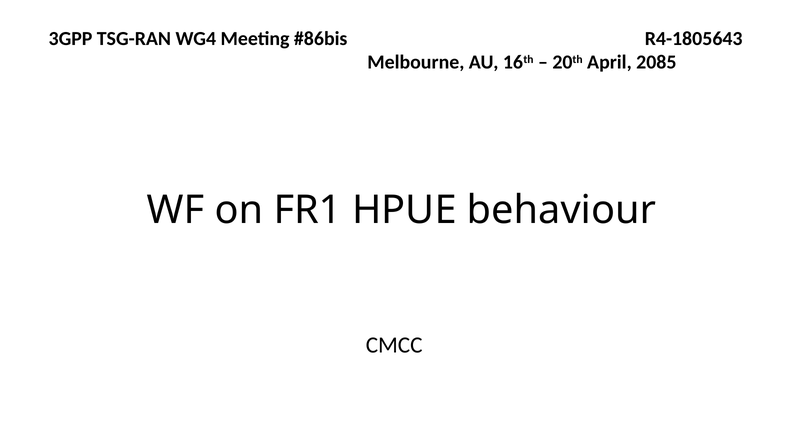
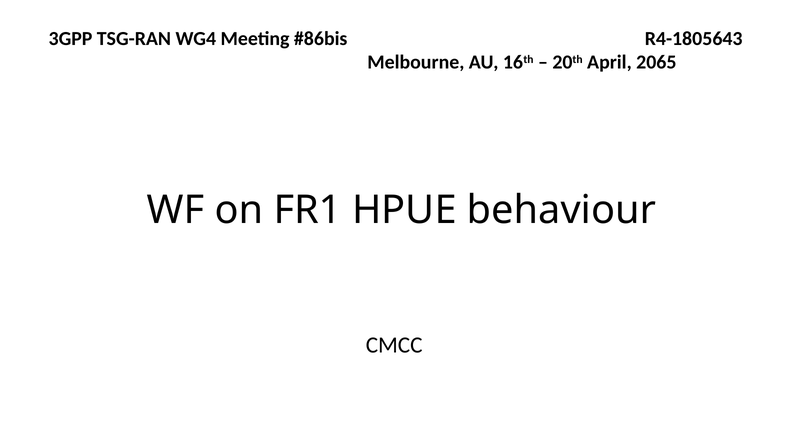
2085: 2085 -> 2065
